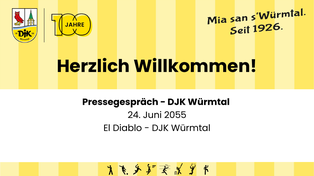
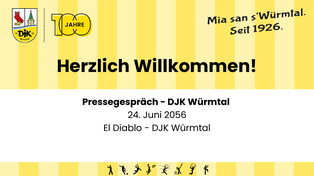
2055: 2055 -> 2056
